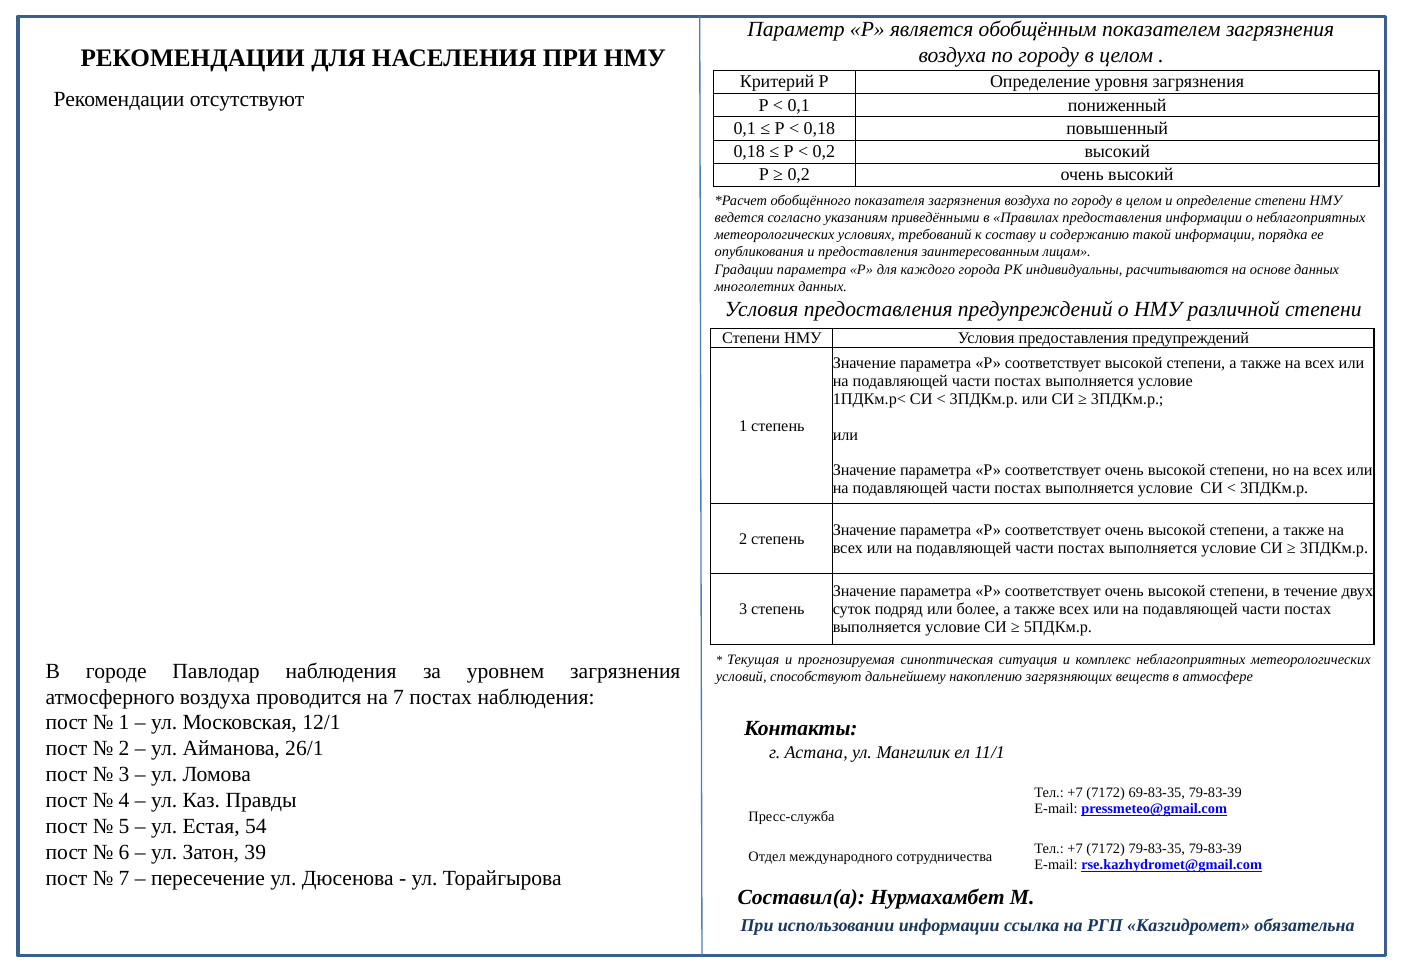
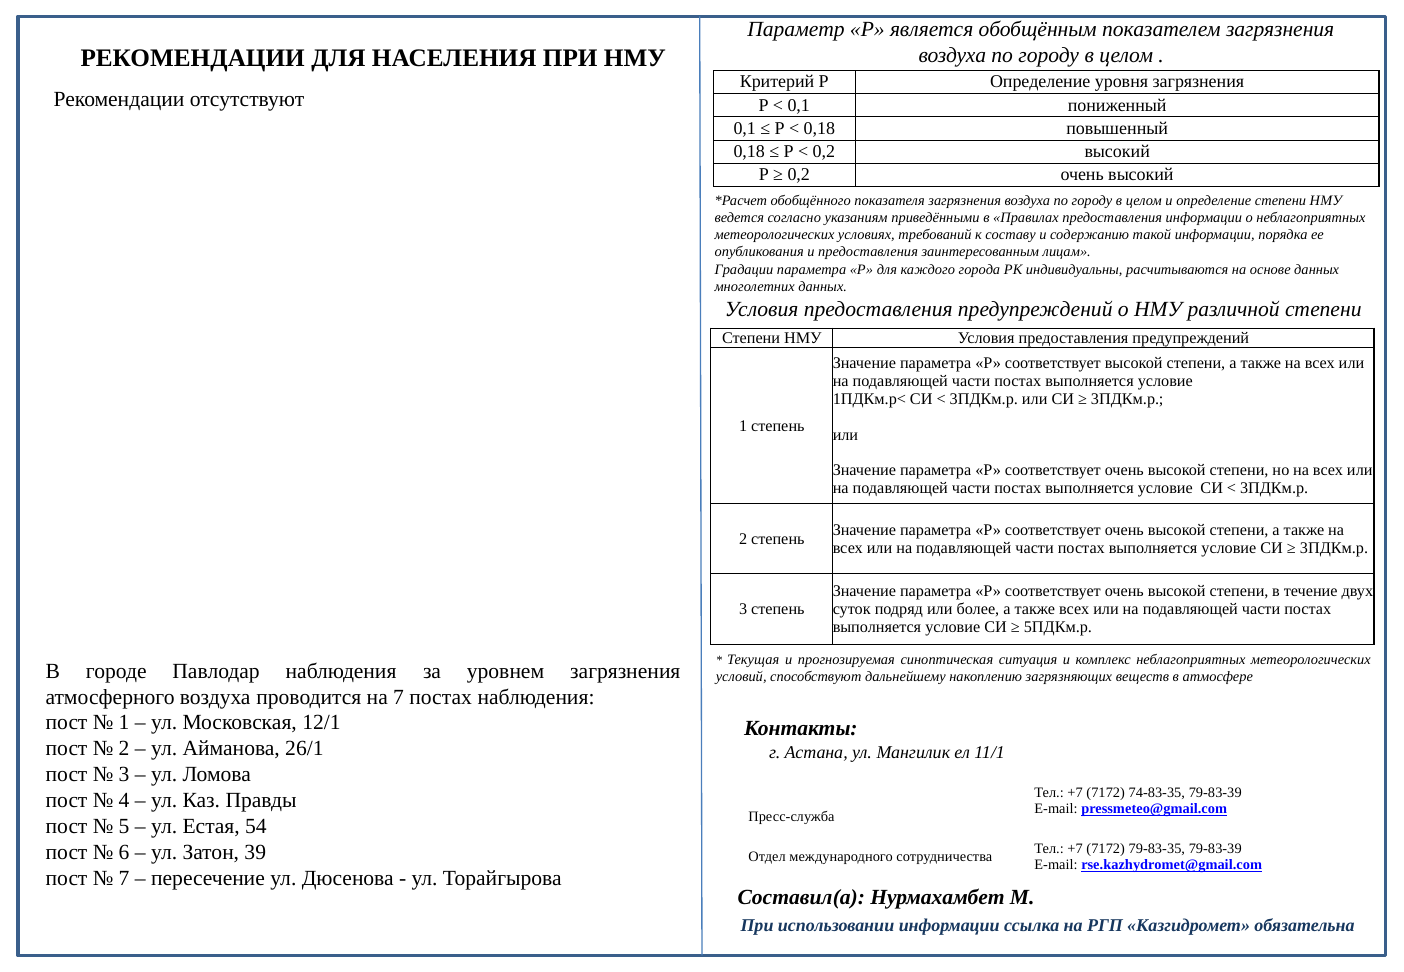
69-83-35: 69-83-35 -> 74-83-35
